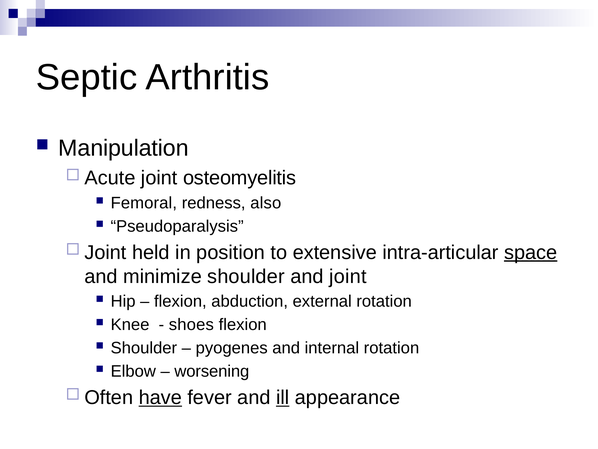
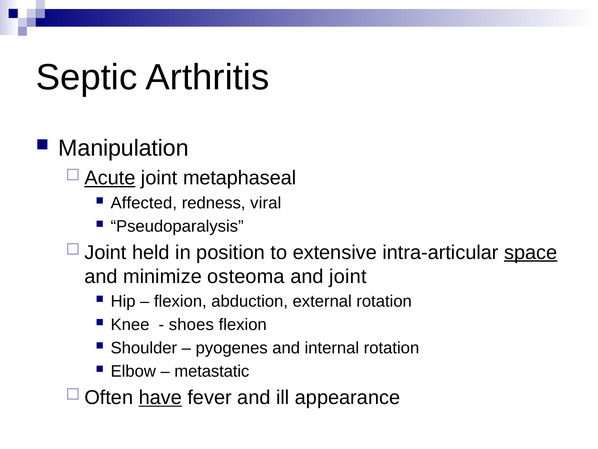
Acute underline: none -> present
osteomyelitis: osteomyelitis -> metaphaseal
Femoral: Femoral -> Affected
also: also -> viral
minimize shoulder: shoulder -> osteoma
worsening: worsening -> metastatic
ill underline: present -> none
